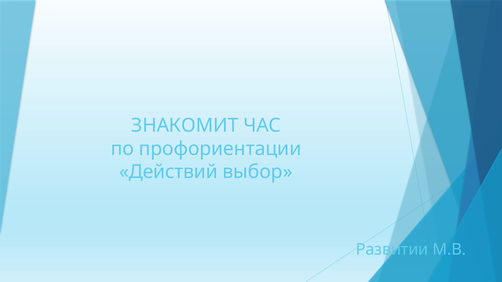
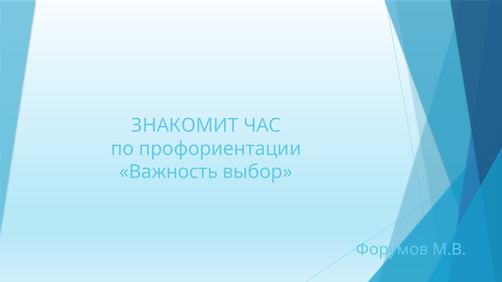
Действий: Действий -> Важность
Развитии: Развитии -> Форумов
